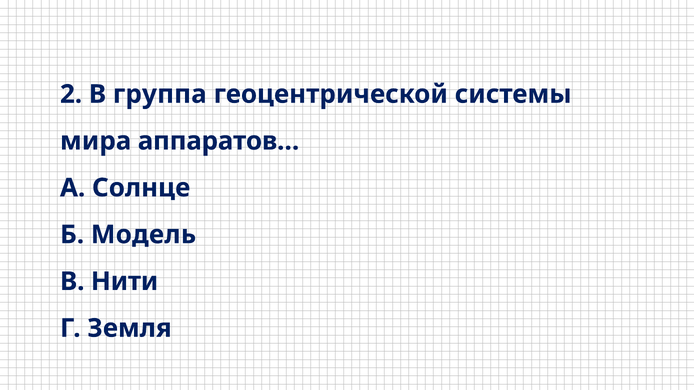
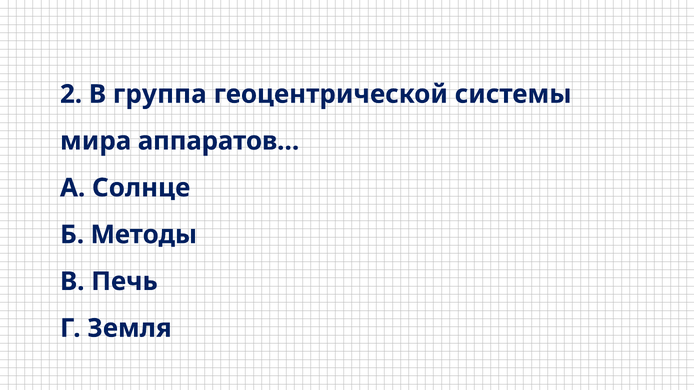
Модель: Модель -> Методы
Нити: Нити -> Печь
